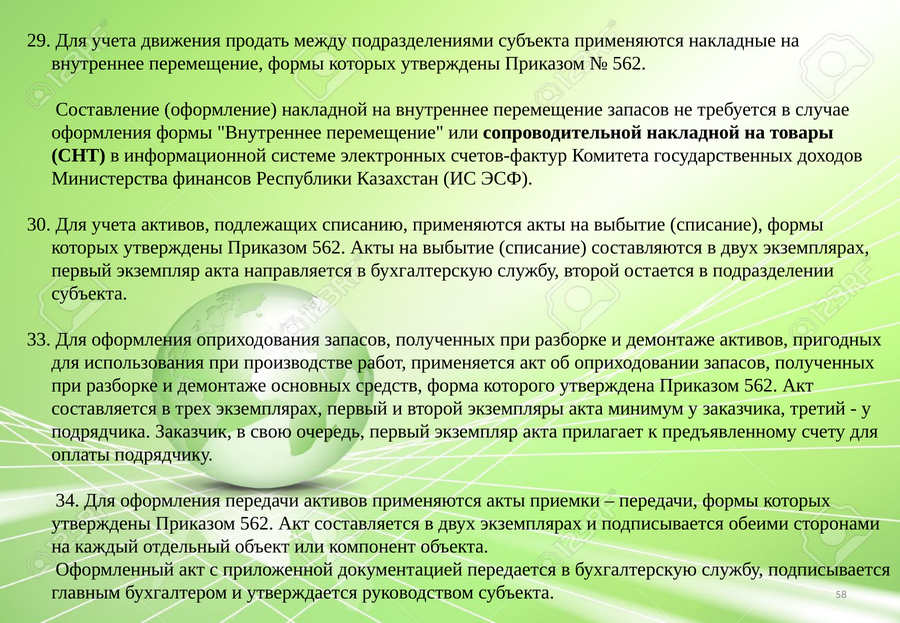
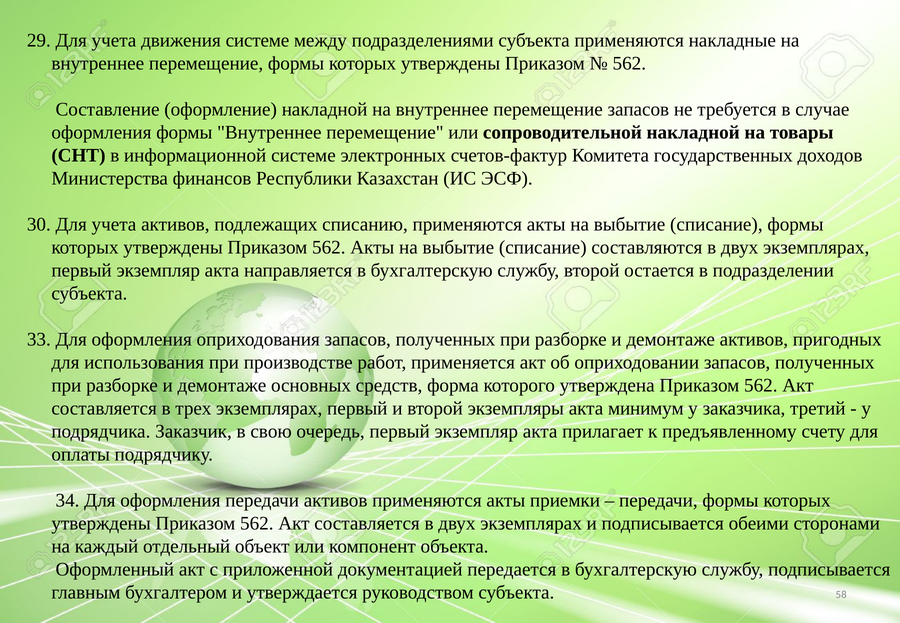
движения продать: продать -> системе
